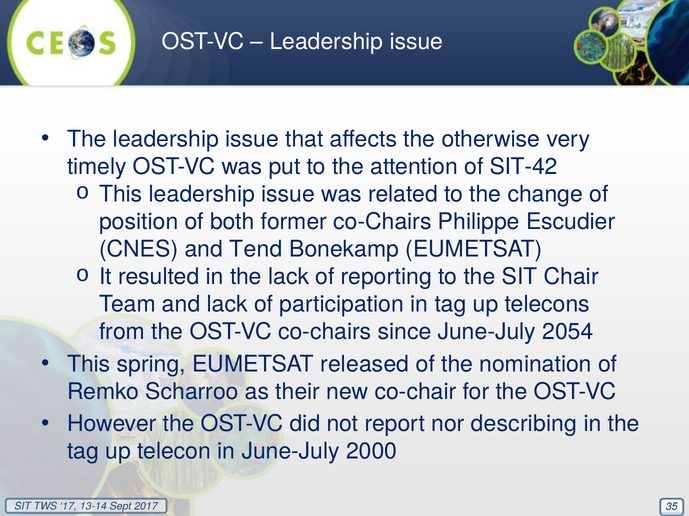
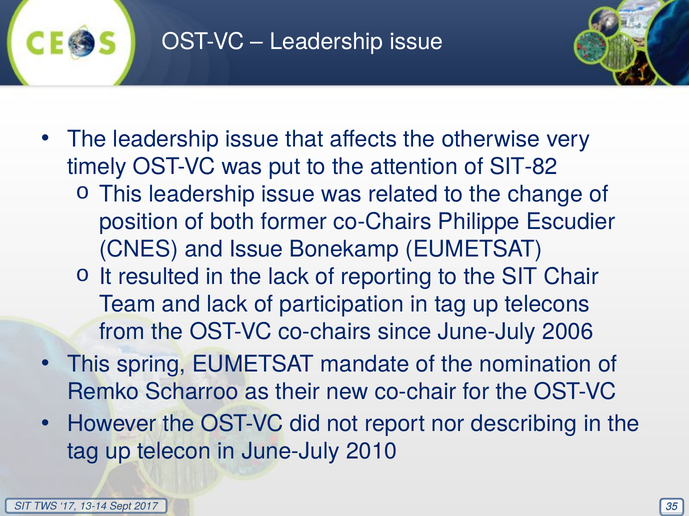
SIT-42: SIT-42 -> SIT-82
and Tend: Tend -> Issue
2054: 2054 -> 2006
released: released -> mandate
2000: 2000 -> 2010
